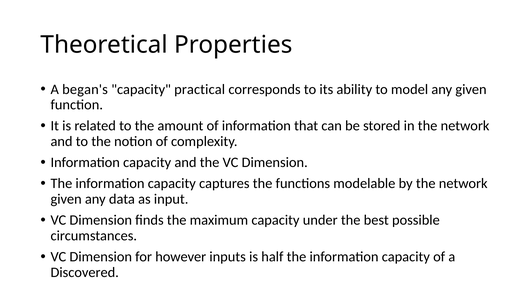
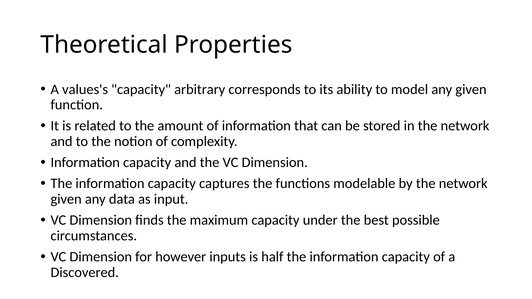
began's: began's -> values's
practical: practical -> arbitrary
